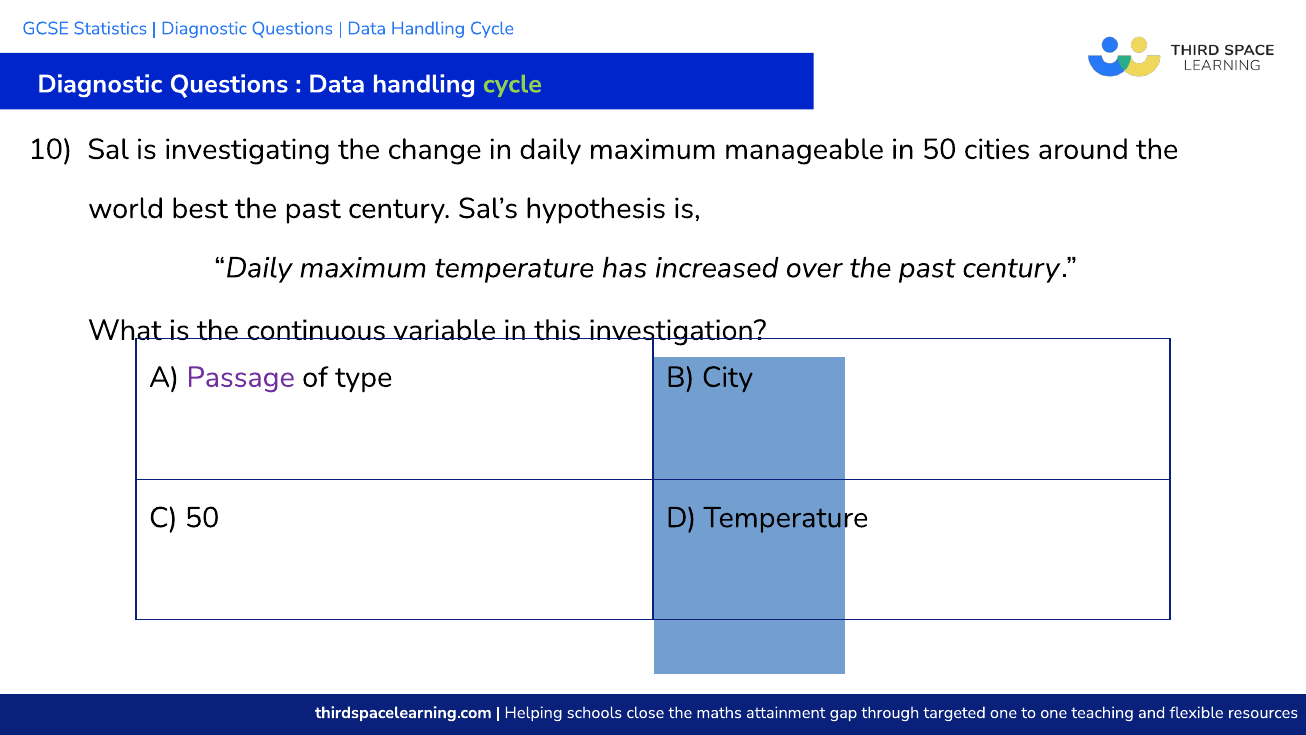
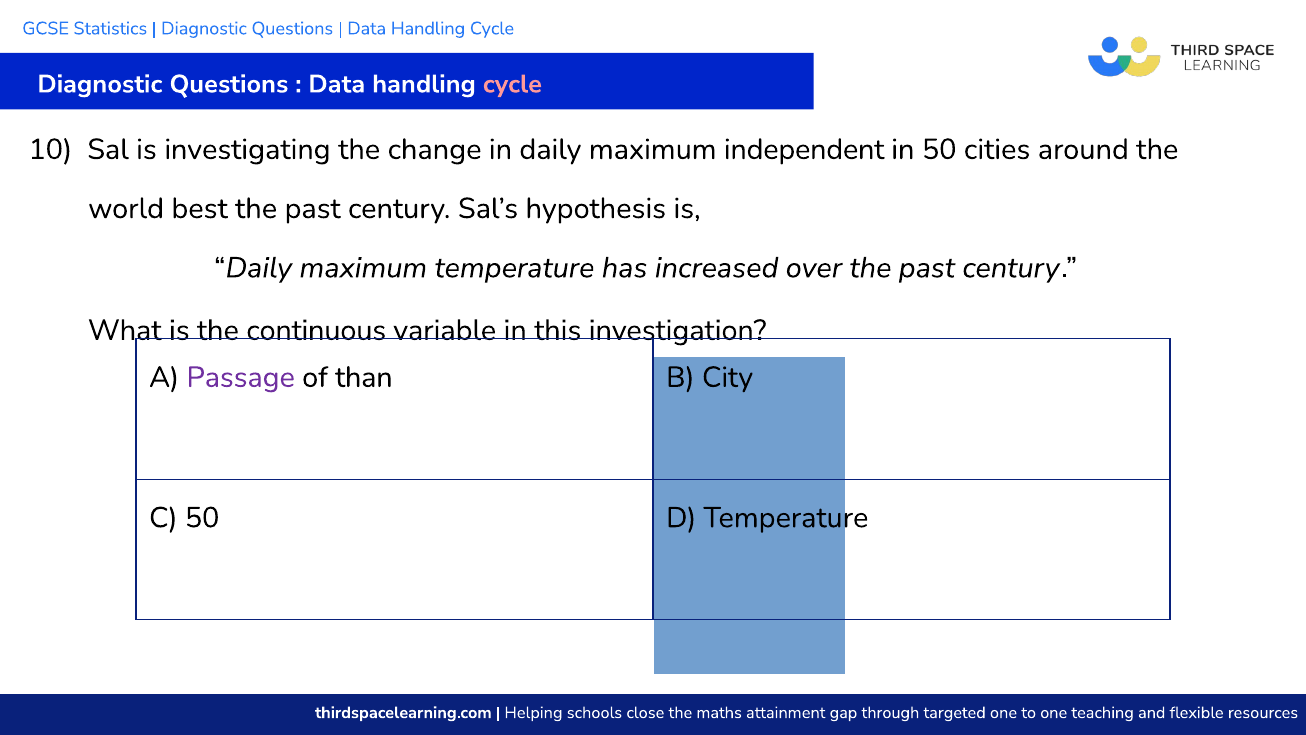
cycle at (512, 84) colour: light green -> pink
manageable: manageable -> independent
type: type -> than
